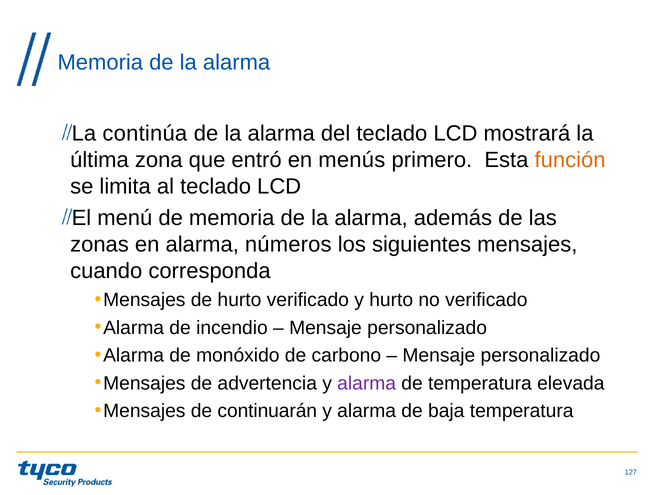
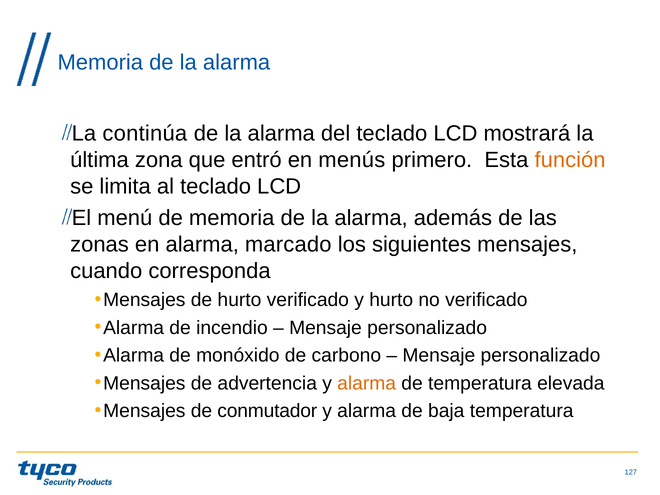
números: números -> marcado
alarma at (367, 383) colour: purple -> orange
continuarán: continuarán -> conmutador
